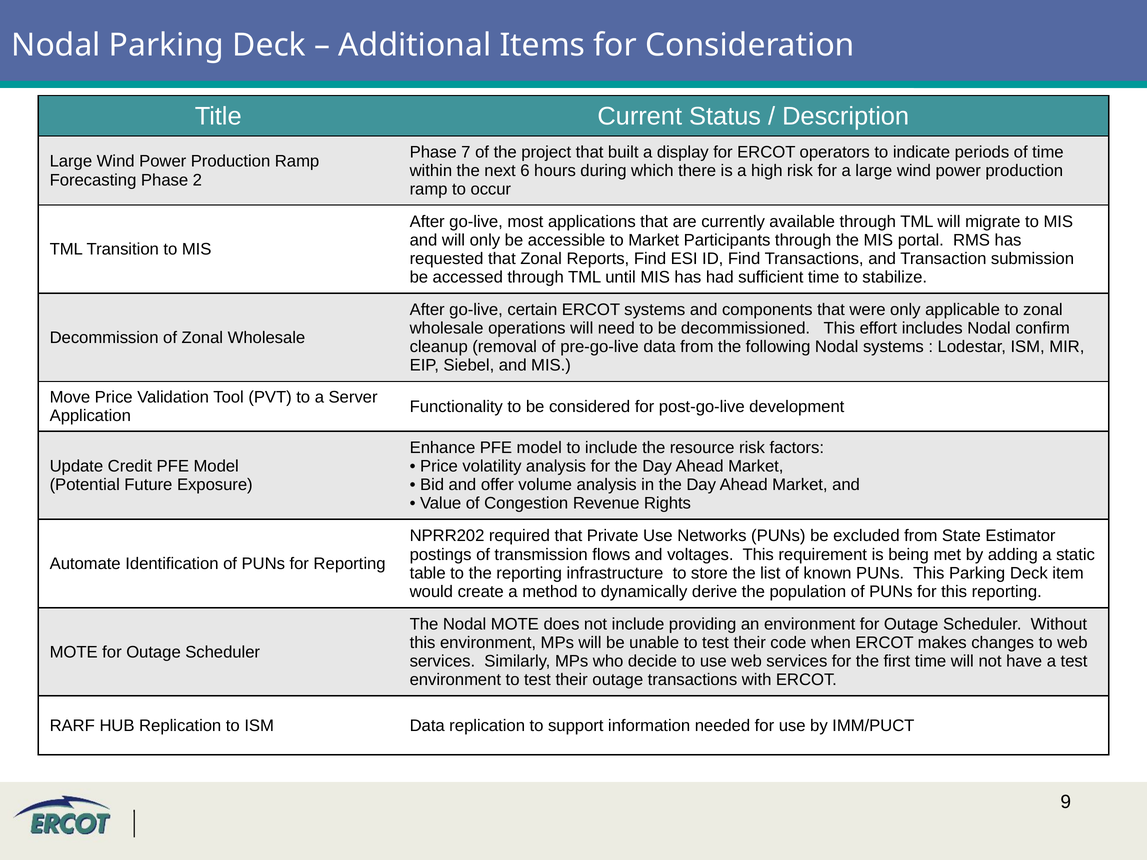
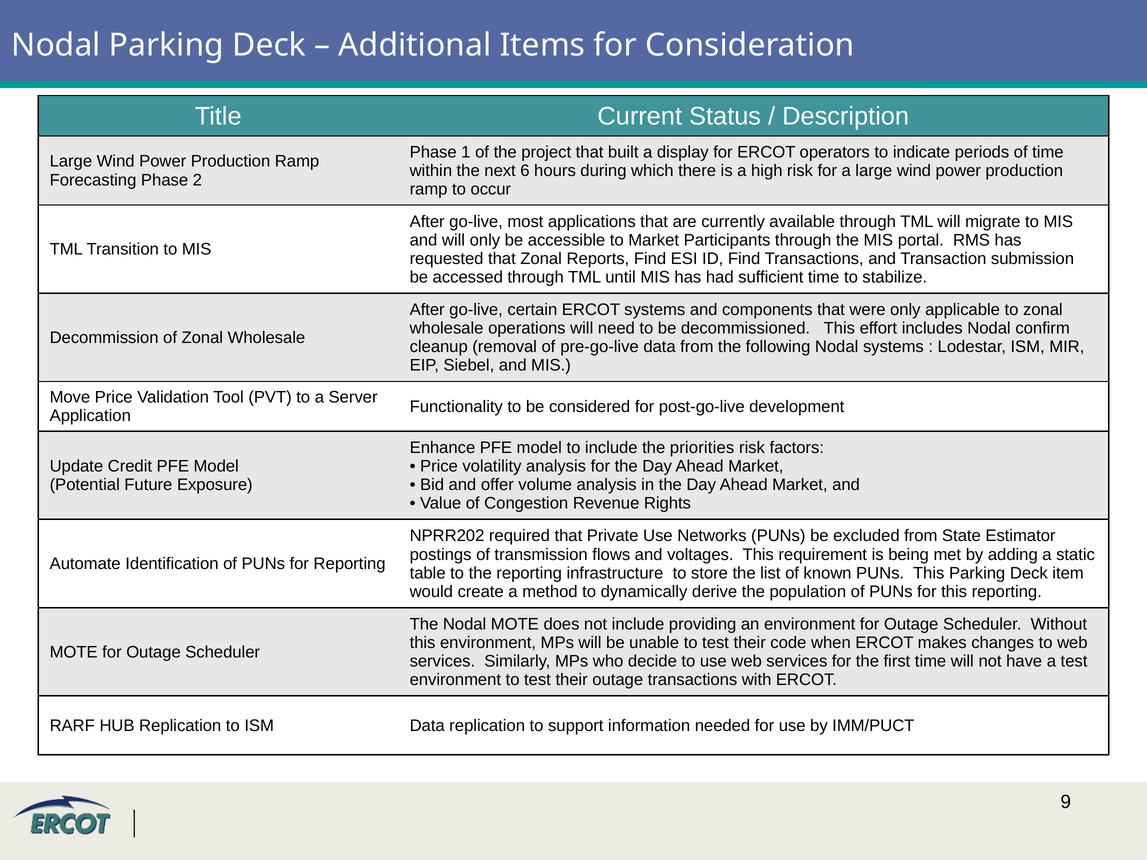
7: 7 -> 1
resource: resource -> priorities
